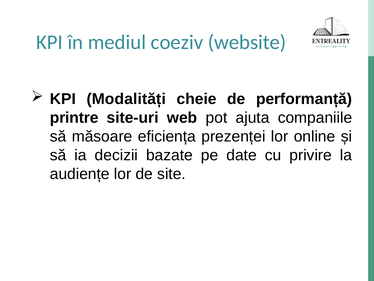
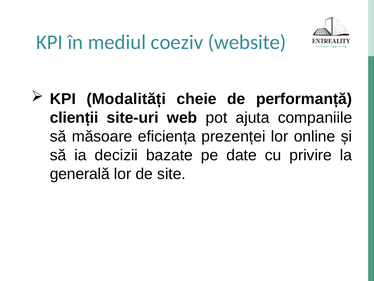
printre: printre -> clienții
audiențe: audiențe -> generală
